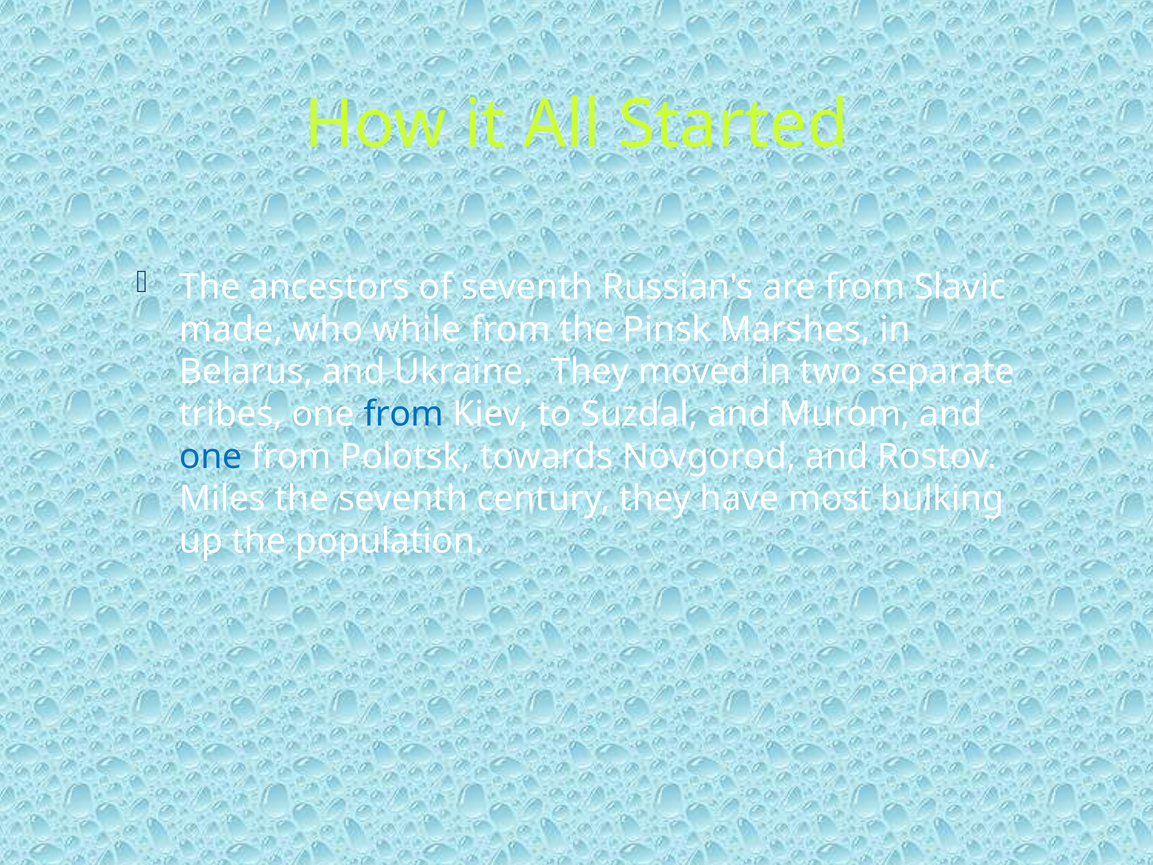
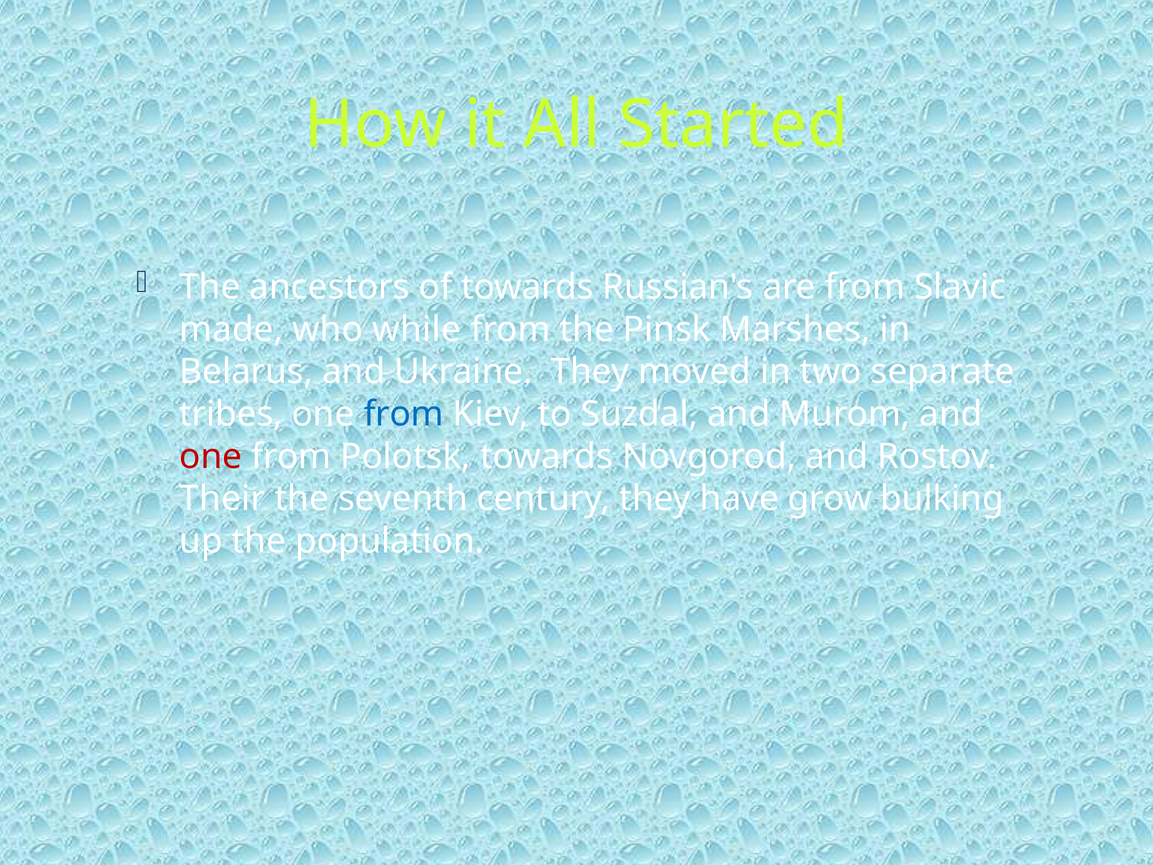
of seventh: seventh -> towards
one at (211, 456) colour: blue -> red
Miles: Miles -> Their
most: most -> grow
